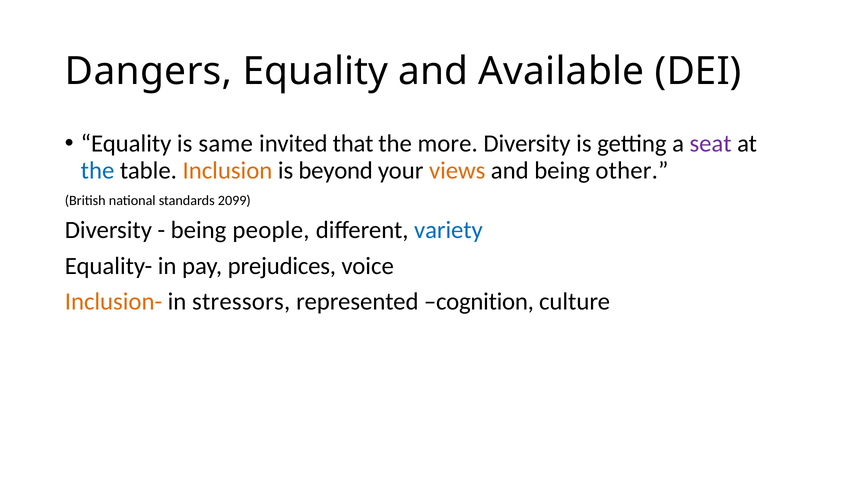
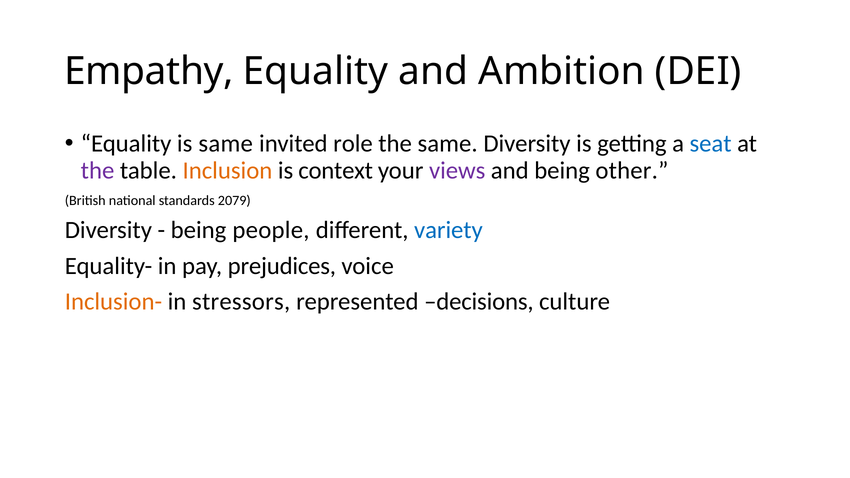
Dangers: Dangers -> Empathy
Available: Available -> Ambition
that: that -> role
the more: more -> same
seat colour: purple -> blue
the at (98, 170) colour: blue -> purple
beyond: beyond -> context
views colour: orange -> purple
2099: 2099 -> 2079
cognition: cognition -> decisions
